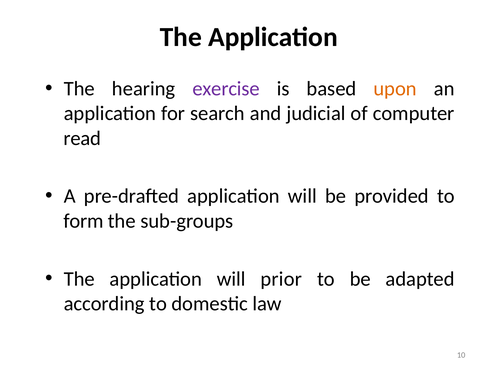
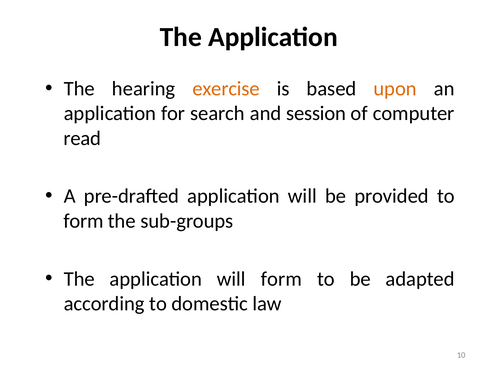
exercise colour: purple -> orange
judicial: judicial -> session
will prior: prior -> form
